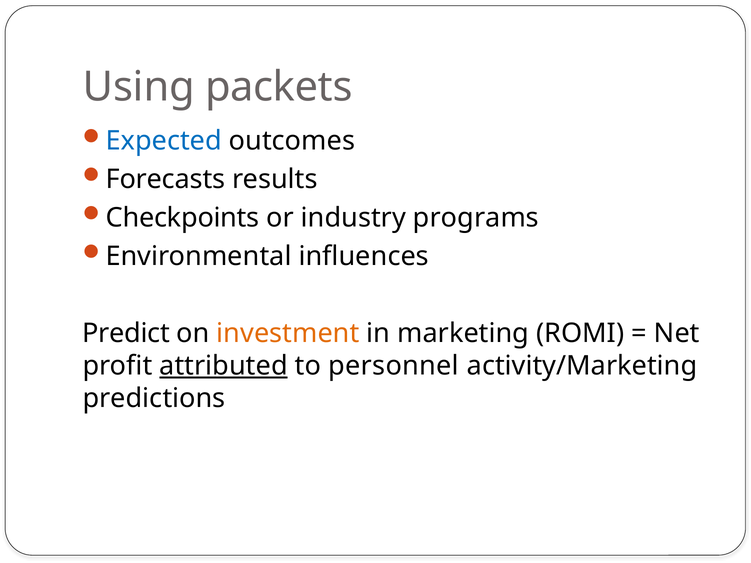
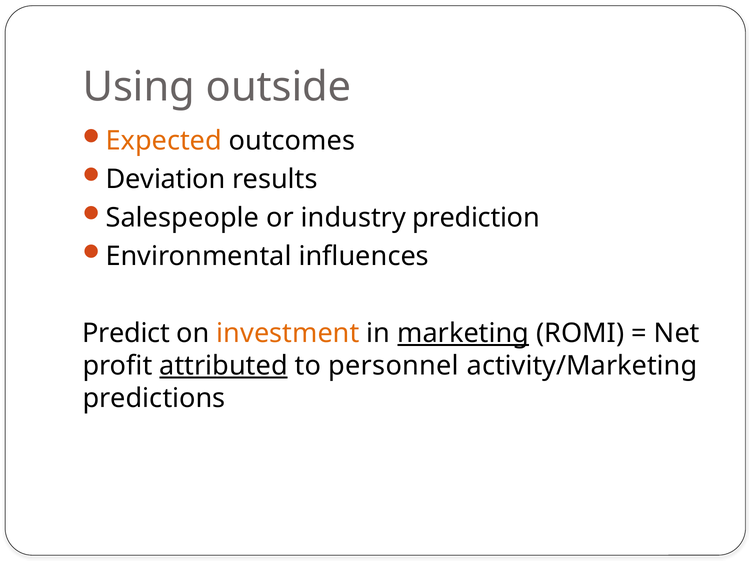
packets: packets -> outside
Expected colour: blue -> orange
Forecasts: Forecasts -> Deviation
Checkpoints: Checkpoints -> Salespeople
programs: programs -> prediction
marketing underline: none -> present
